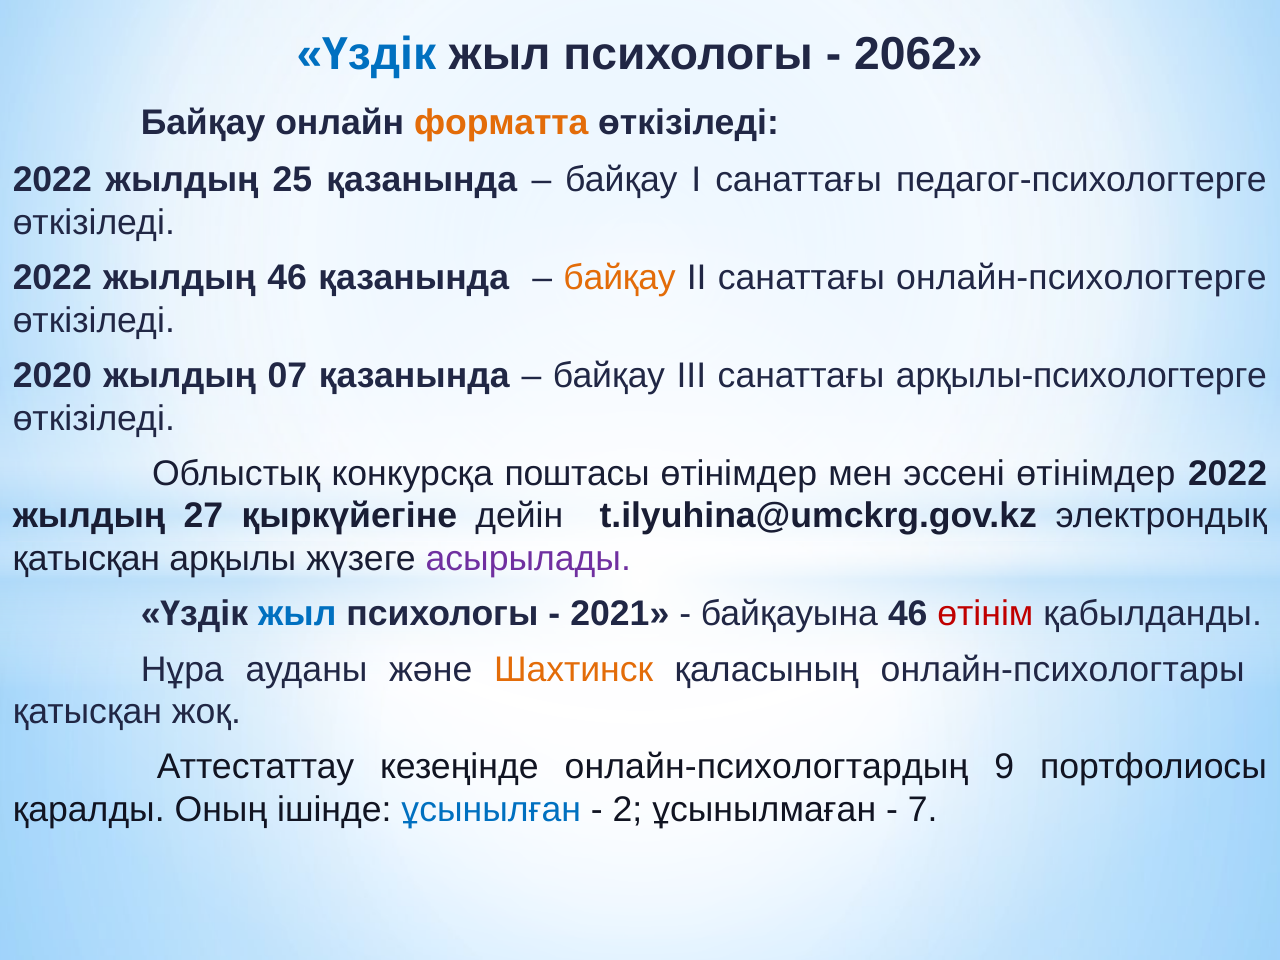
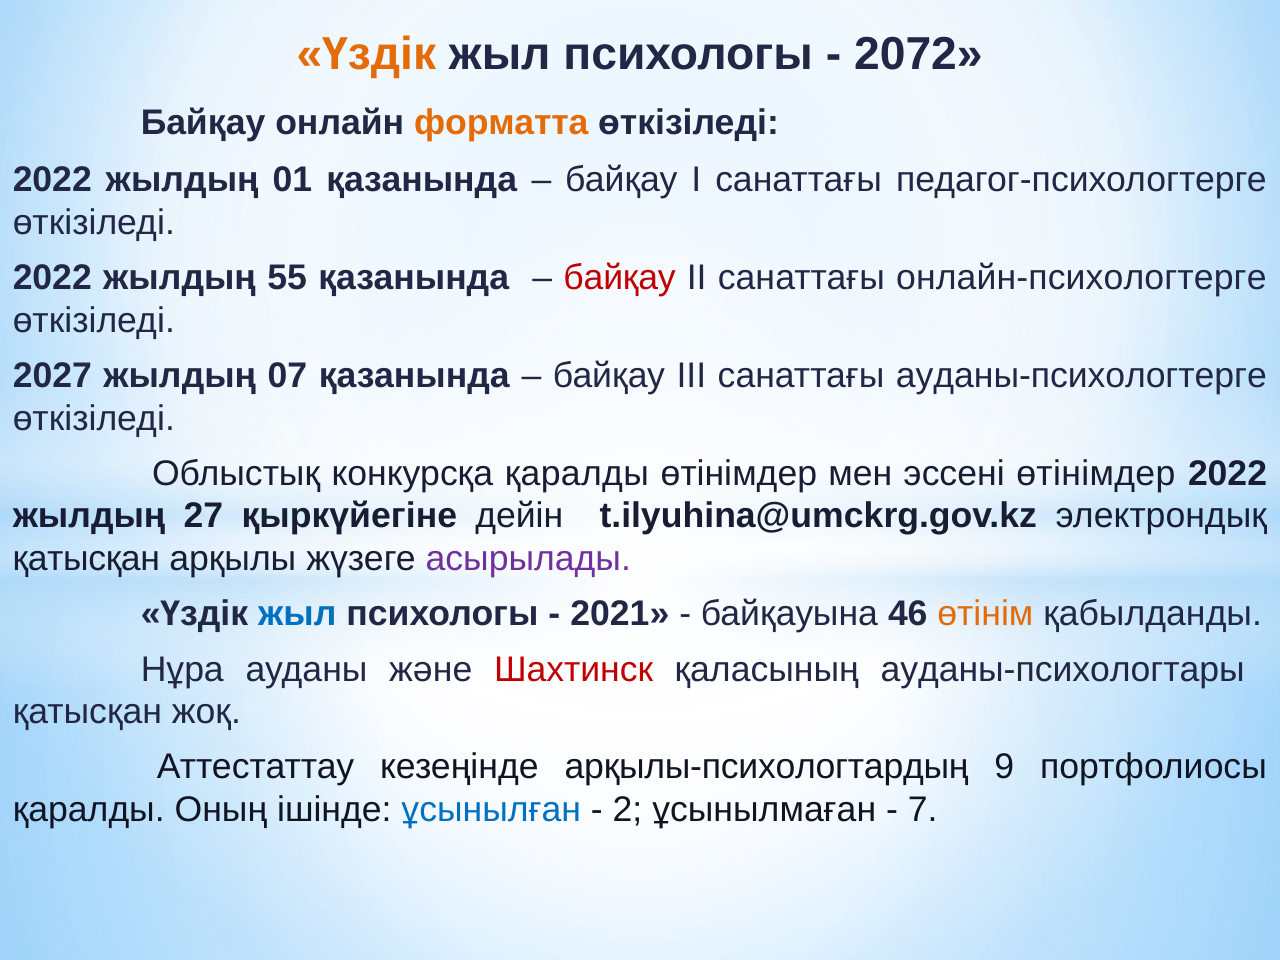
Үздік at (366, 54) colour: blue -> orange
2062: 2062 -> 2072
25: 25 -> 01
жылдың 46: 46 -> 55
байқау at (620, 278) colour: orange -> red
2020: 2020 -> 2027
арқылы-психологтерге: арқылы-психологтерге -> ауданы-психологтерге
конкурсқа поштасы: поштасы -> қаралды
өтінім colour: red -> orange
Шахтинск colour: orange -> red
онлайн-психологтары: онлайн-психологтары -> ауданы-психологтары
онлайн-психологтардың: онлайн-психологтардың -> арқылы-психологтардың
